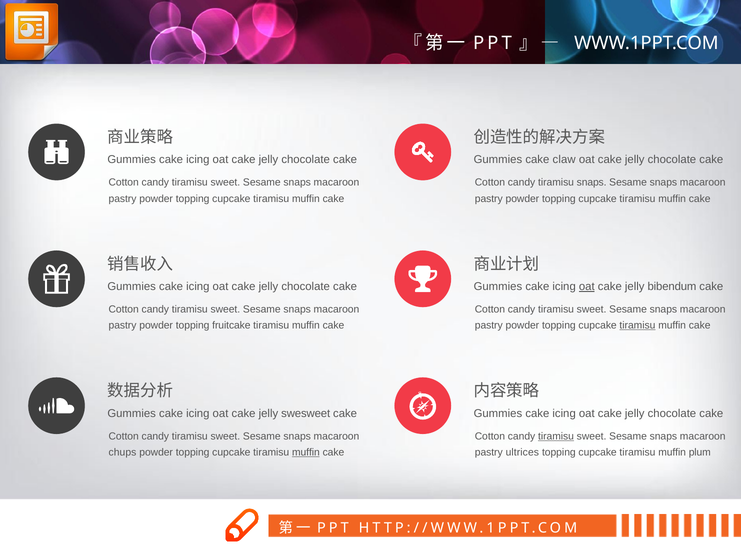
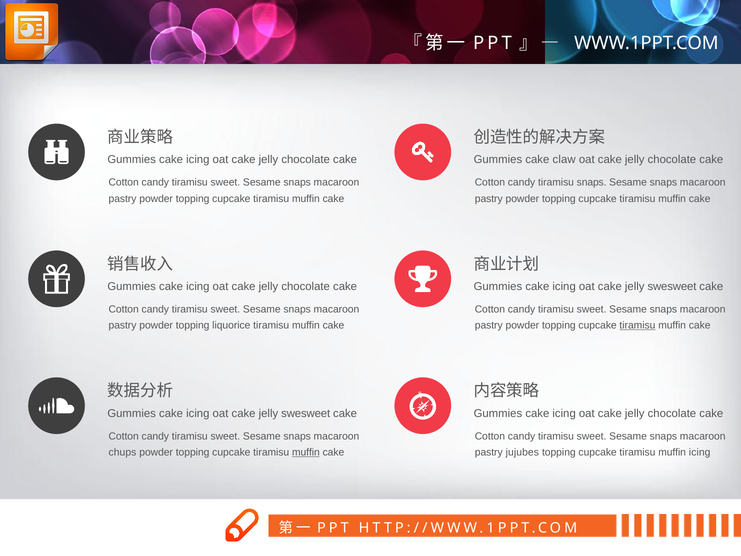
oat at (587, 286) underline: present -> none
bibendum at (672, 286): bibendum -> swesweet
fruitcake: fruitcake -> liquorice
tiramisu at (556, 436) underline: present -> none
ultrices: ultrices -> jujubes
muffin plum: plum -> icing
